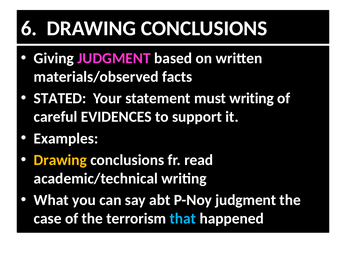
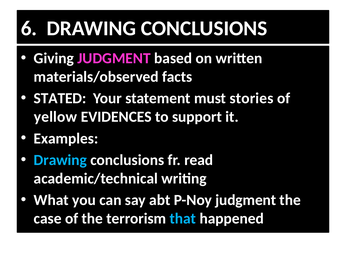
must writing: writing -> stories
careful: careful -> yellow
Drawing at (60, 160) colour: yellow -> light blue
